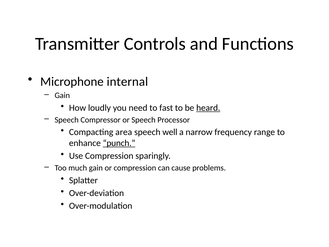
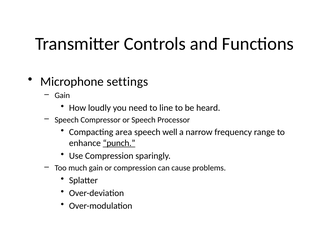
internal: internal -> settings
fast: fast -> line
heard underline: present -> none
